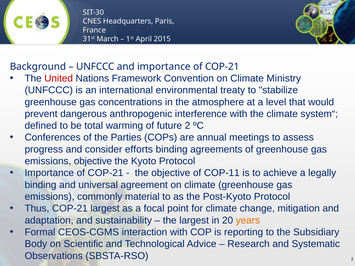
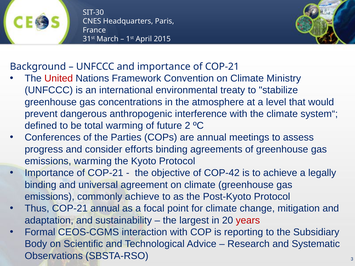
emissions objective: objective -> warming
COP-11: COP-11 -> COP-42
commonly material: material -> achieve
COP-21 largest: largest -> annual
years colour: orange -> red
